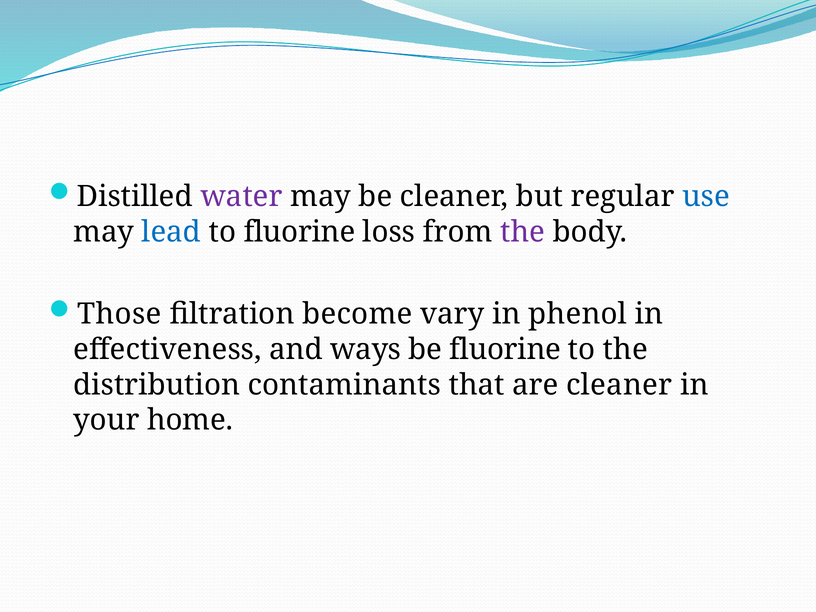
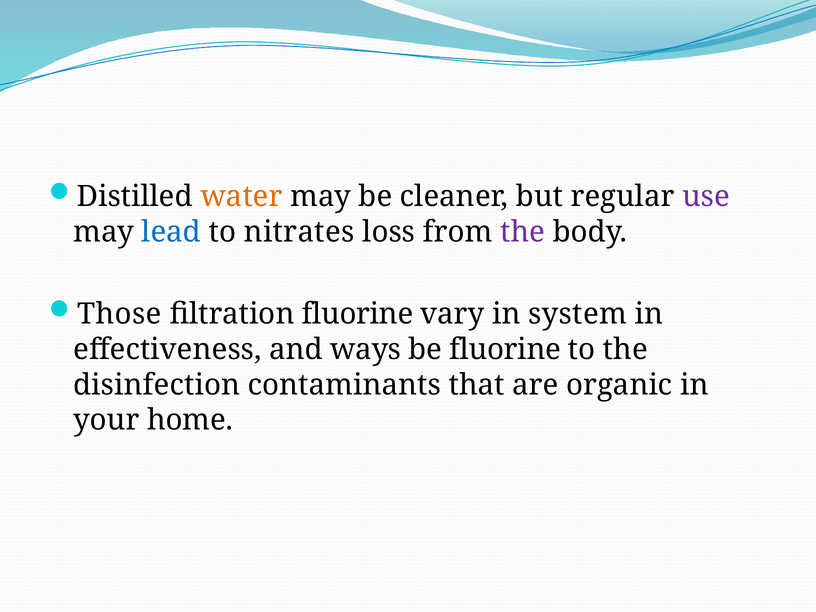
water colour: purple -> orange
use colour: blue -> purple
to fluorine: fluorine -> nitrates
filtration become: become -> fluorine
phenol: phenol -> system
distribution: distribution -> disinfection
are cleaner: cleaner -> organic
